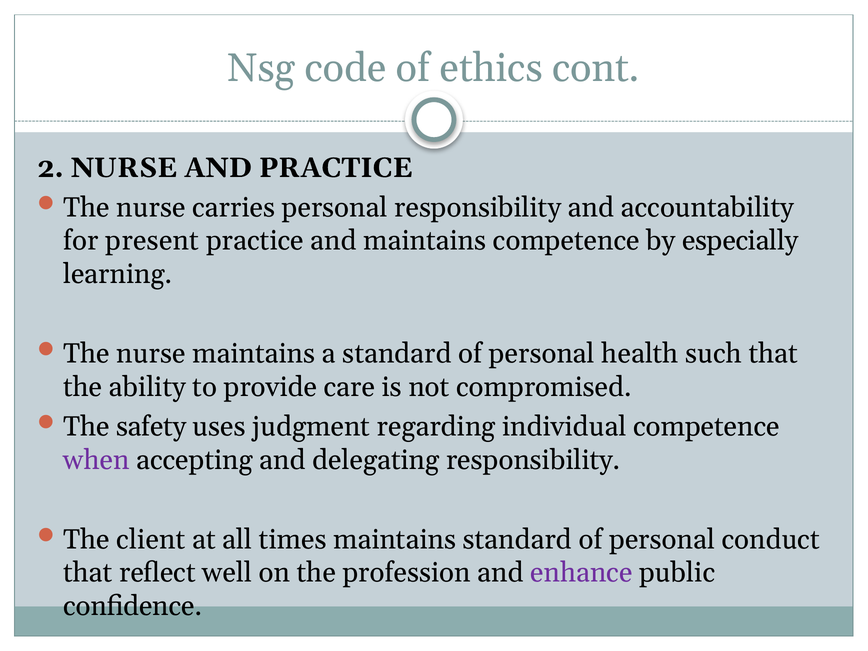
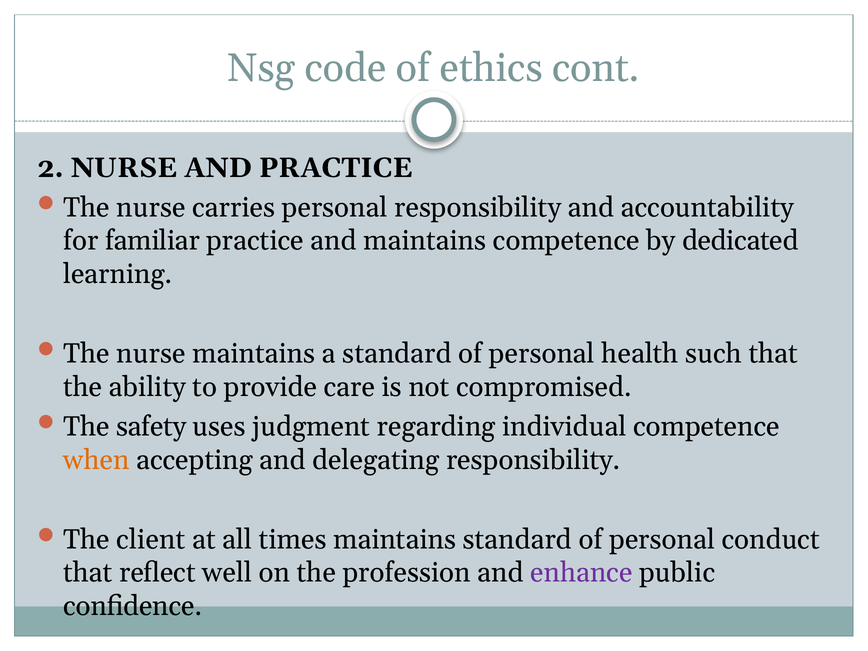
present: present -> familiar
especially: especially -> dedicated
when colour: purple -> orange
